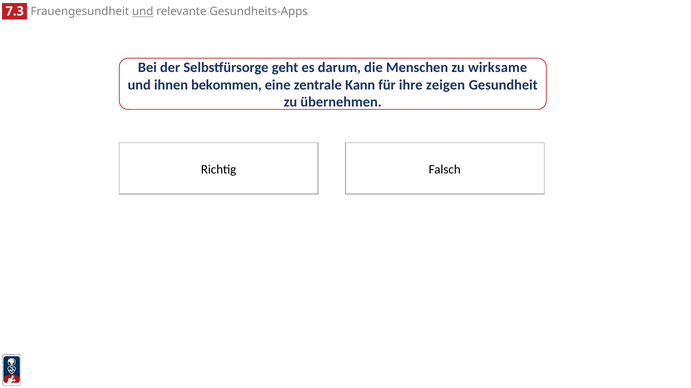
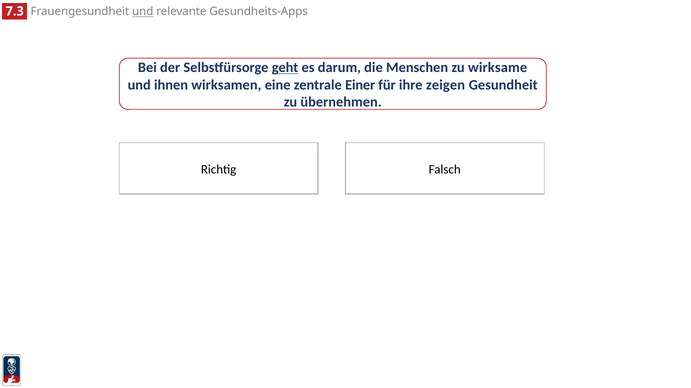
geht underline: none -> present
bekommen: bekommen -> wirksamen
Kann: Kann -> Einer
